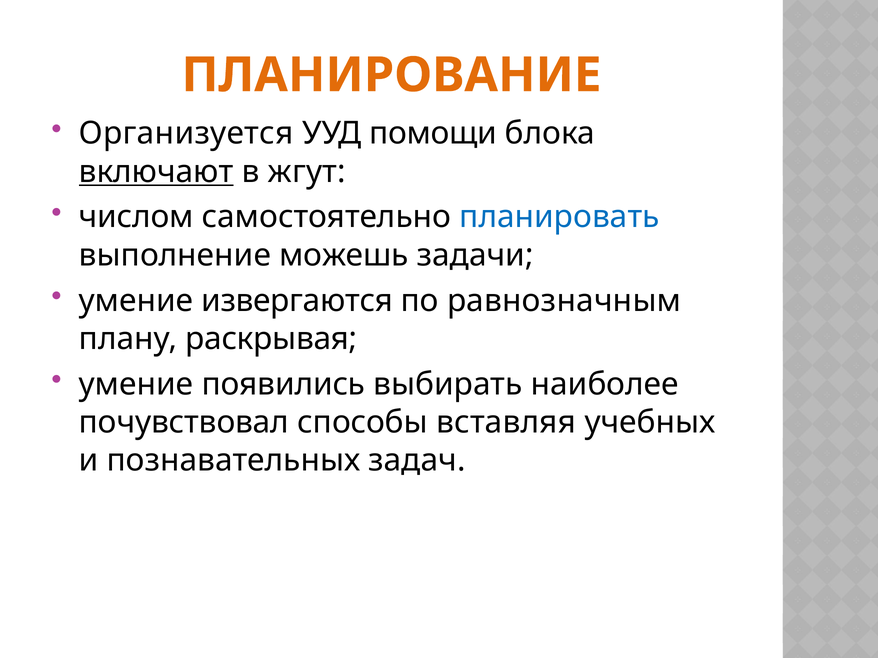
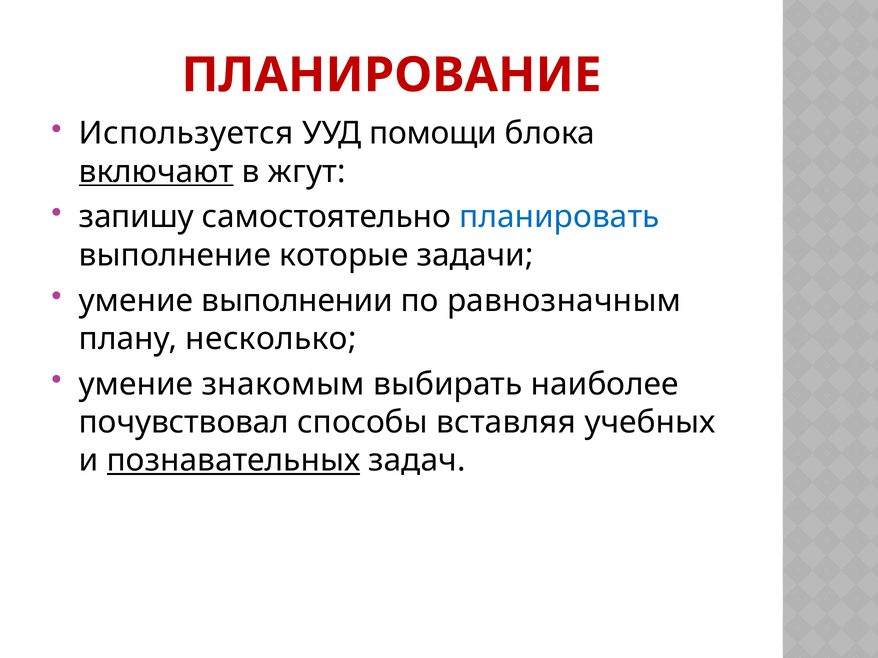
ПЛАНИРОВАНИЕ colour: orange -> red
Организуется: Организуется -> Используется
числом: числом -> запишу
можешь: можешь -> которые
извергаются: извергаются -> выполнении
раскрывая: раскрывая -> несколько
появились: появились -> знакомым
познавательных underline: none -> present
